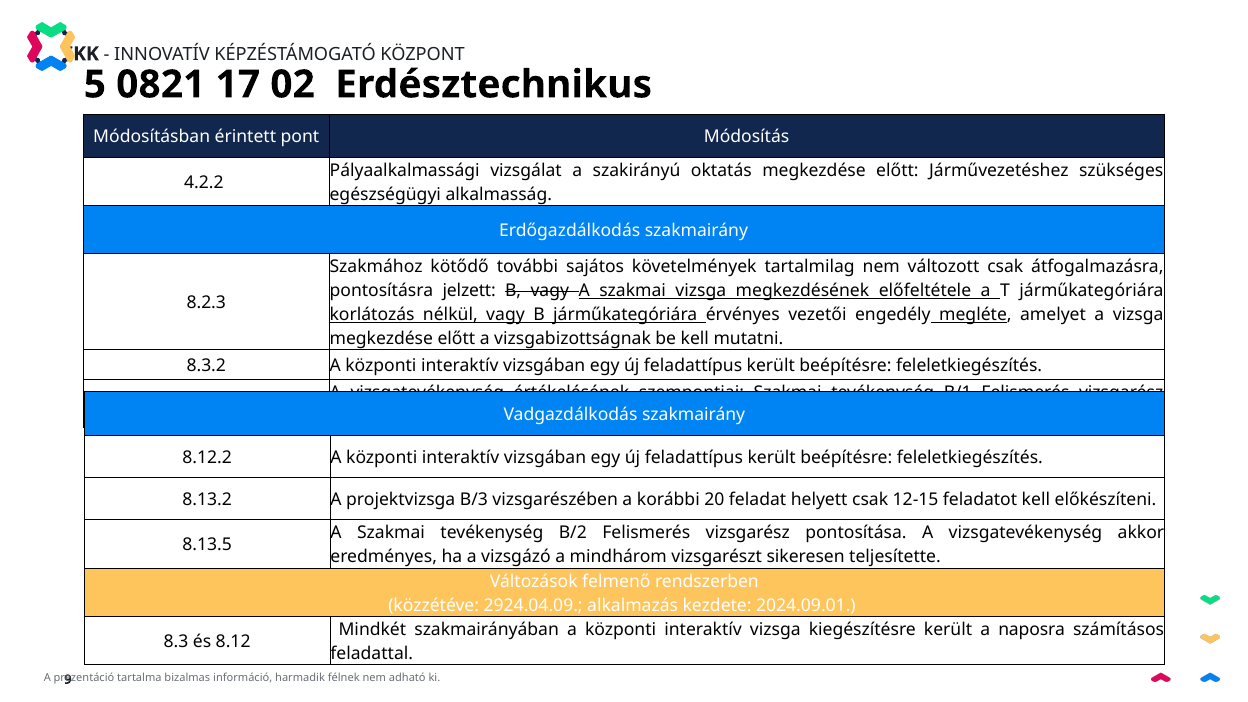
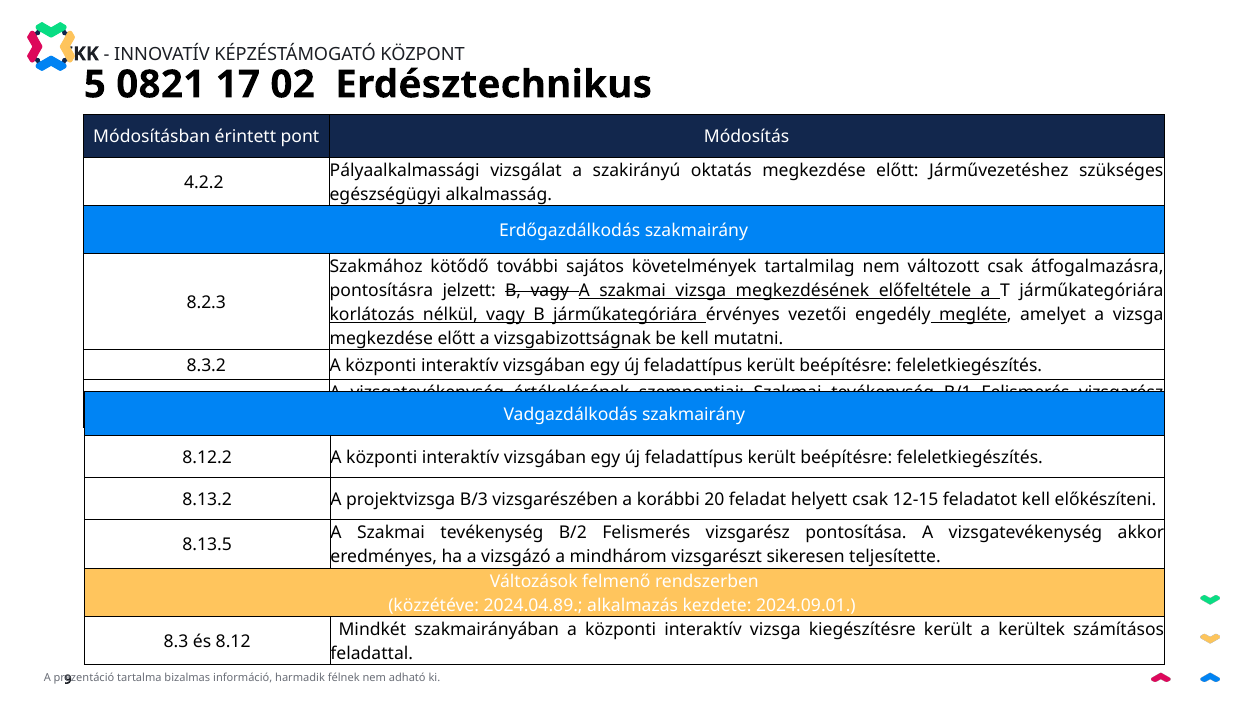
2924.04.09: 2924.04.09 -> 2024.04.89
naposra: naposra -> kerültek
